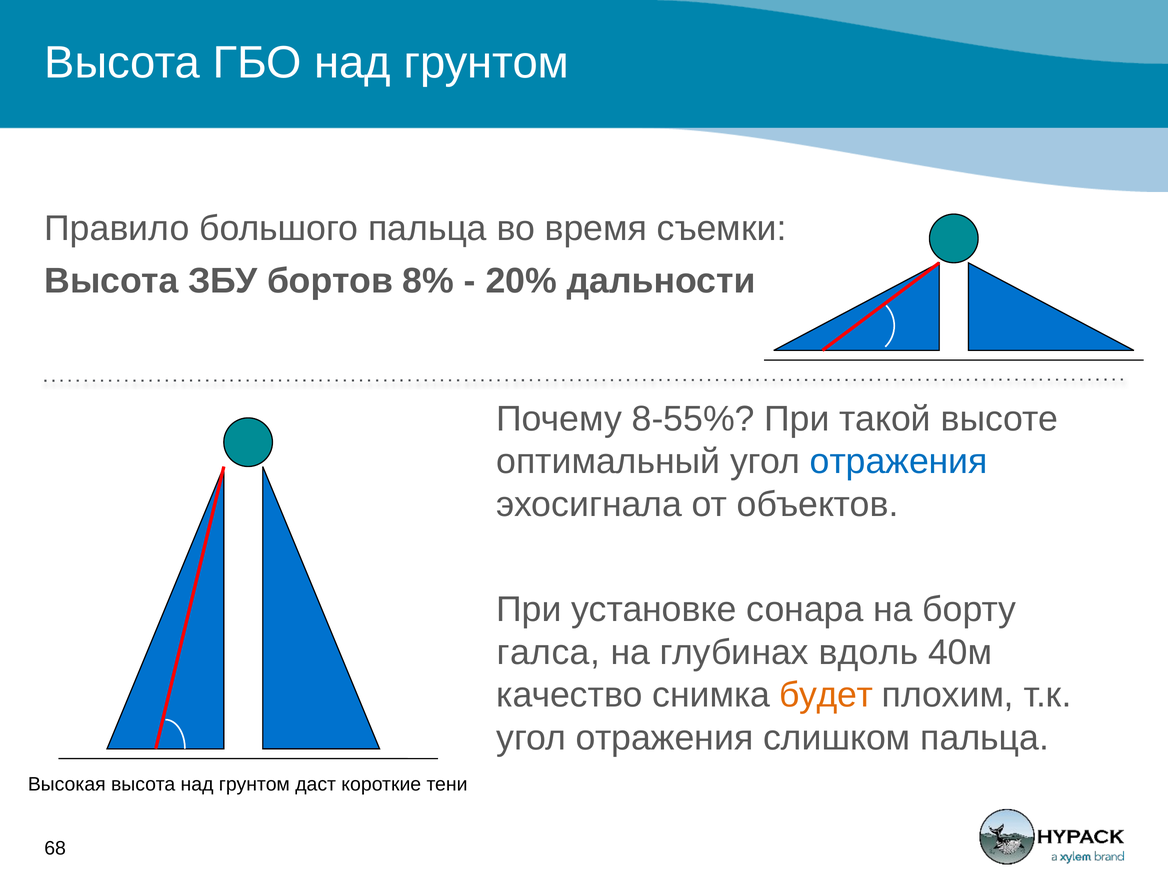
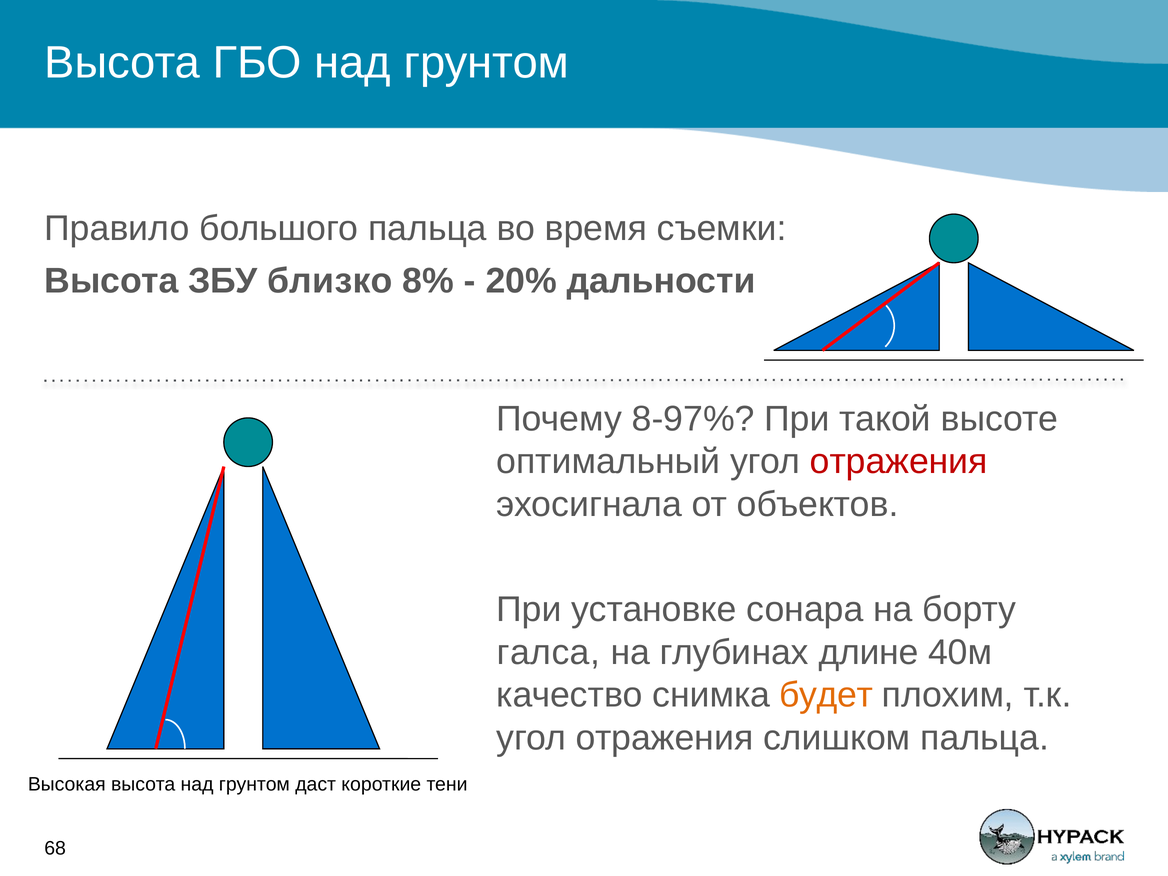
бортов: бортов -> близко
8-55%: 8-55% -> 8-97%
отражения at (899, 462) colour: blue -> red
вдоль: вдоль -> длине
